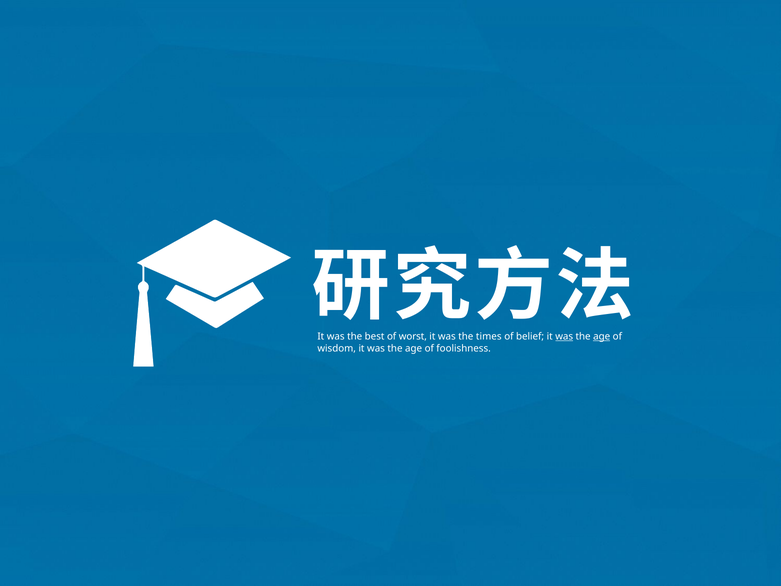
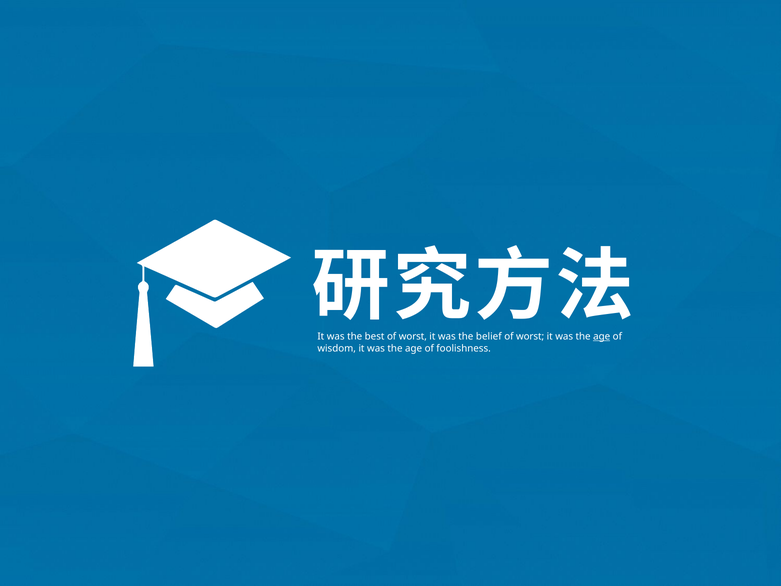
times: times -> belief
belief at (530, 336): belief -> worst
was at (564, 336) underline: present -> none
